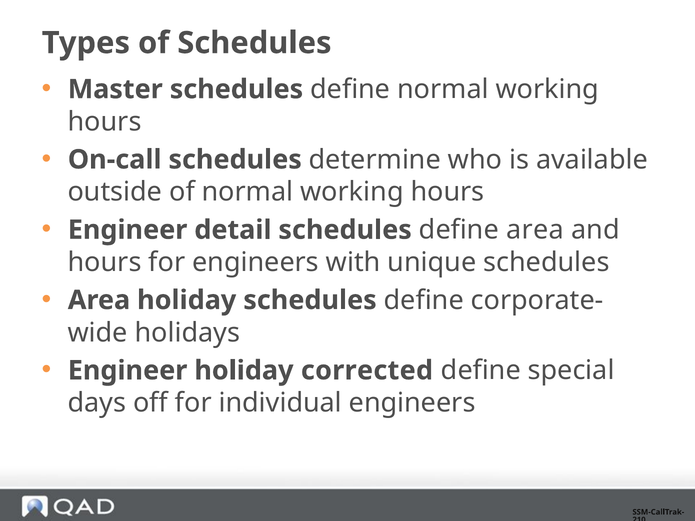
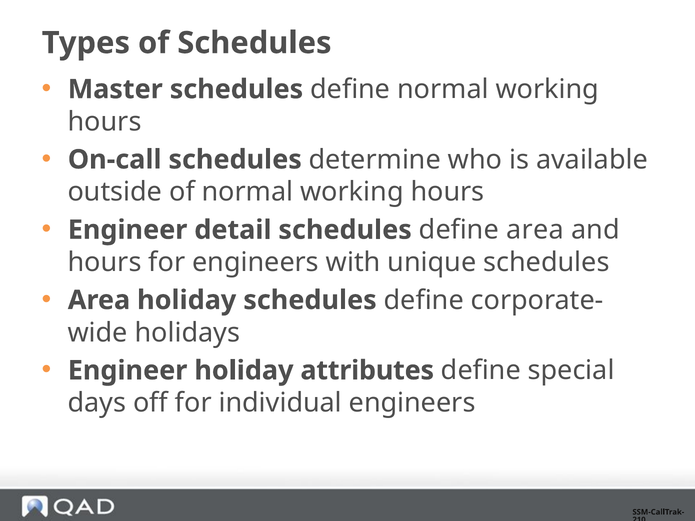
corrected: corrected -> attributes
